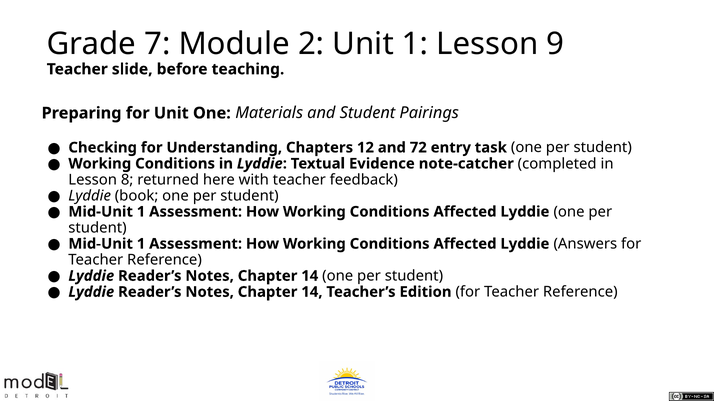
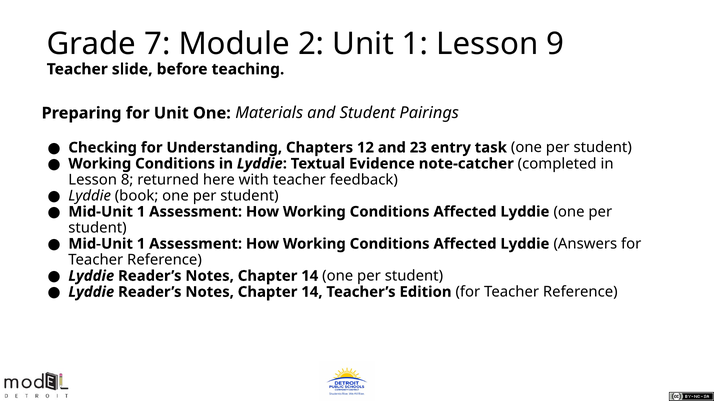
72: 72 -> 23
